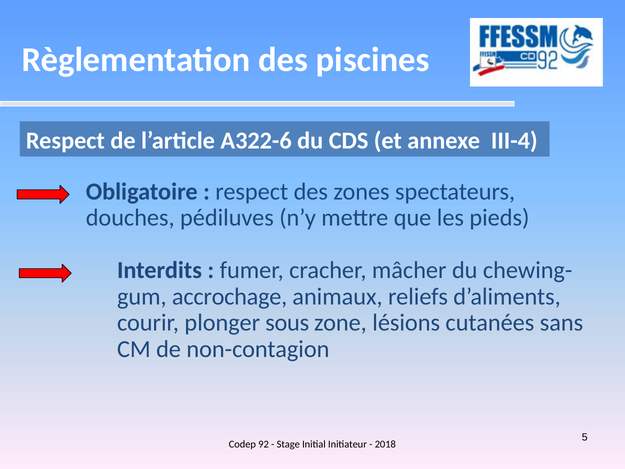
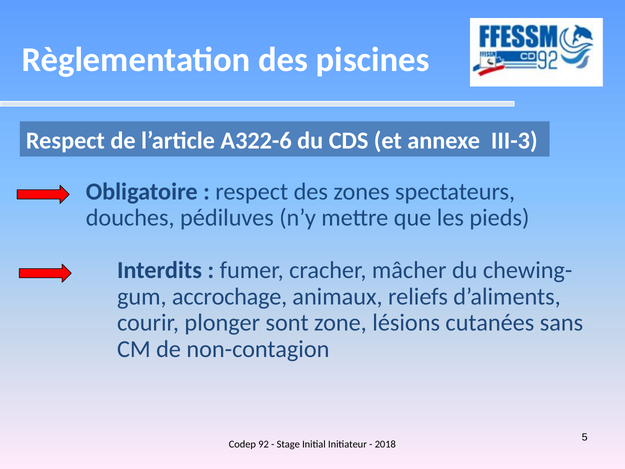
III-4: III-4 -> III-3
sous: sous -> sont
